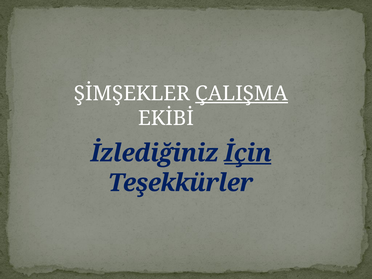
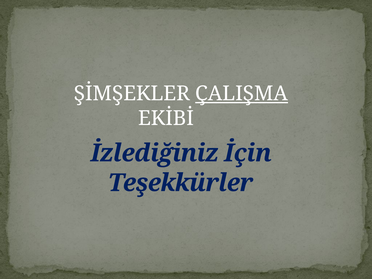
İçin underline: present -> none
